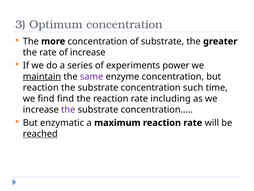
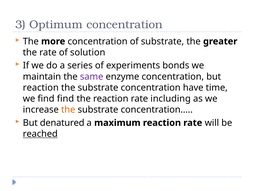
of increase: increase -> solution
power: power -> bonds
maintain underline: present -> none
such: such -> have
the at (68, 109) colour: purple -> orange
enzymatic: enzymatic -> denatured
